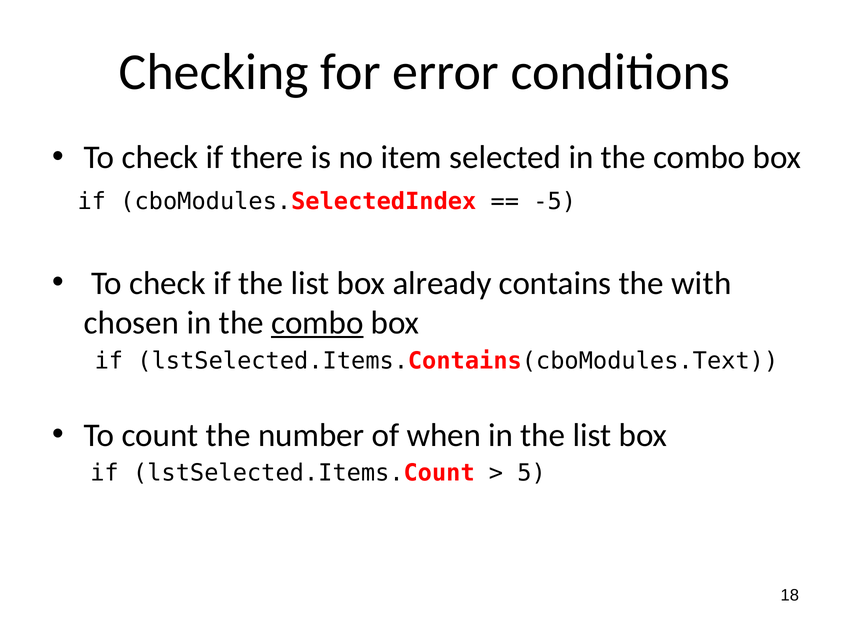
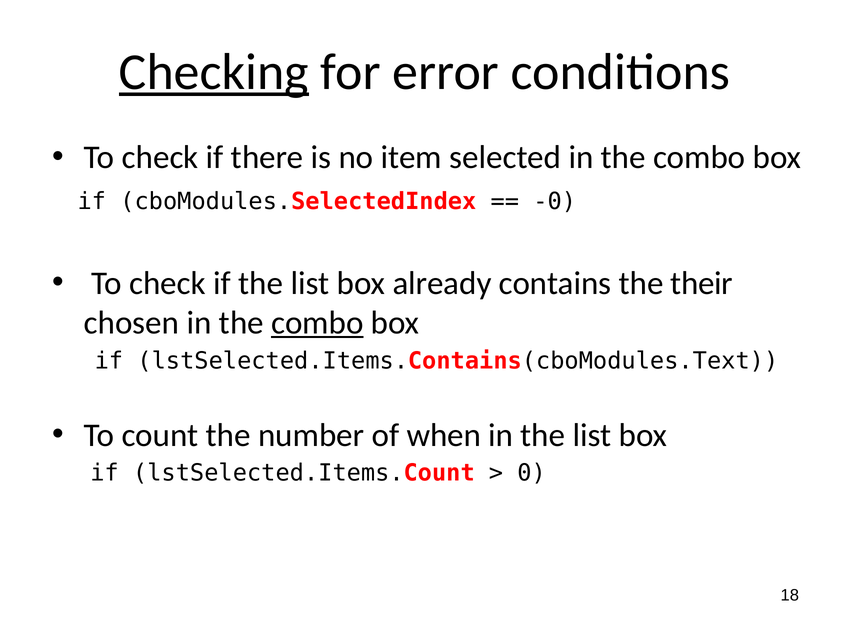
Checking underline: none -> present
-5: -5 -> -0
with: with -> their
5: 5 -> 0
